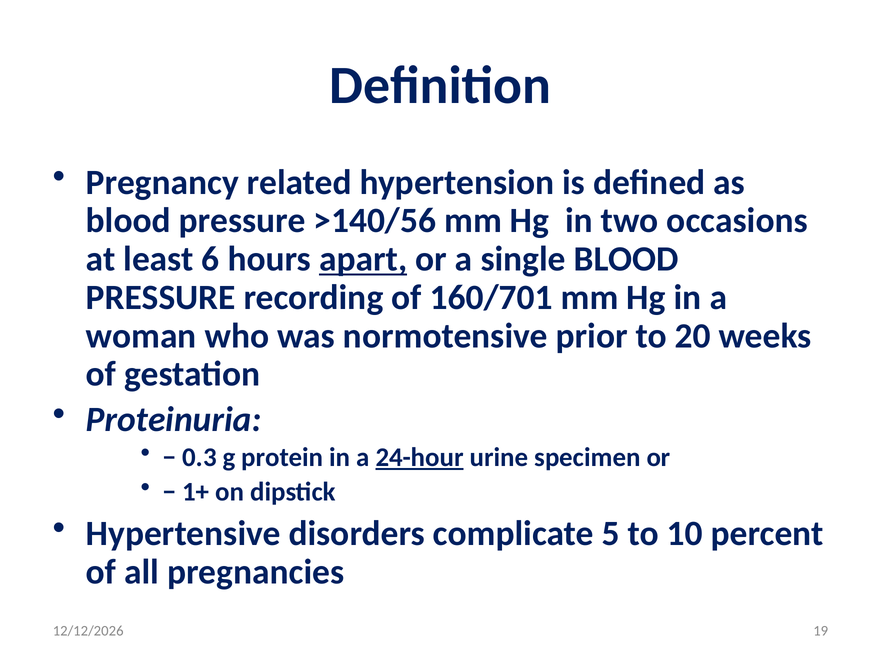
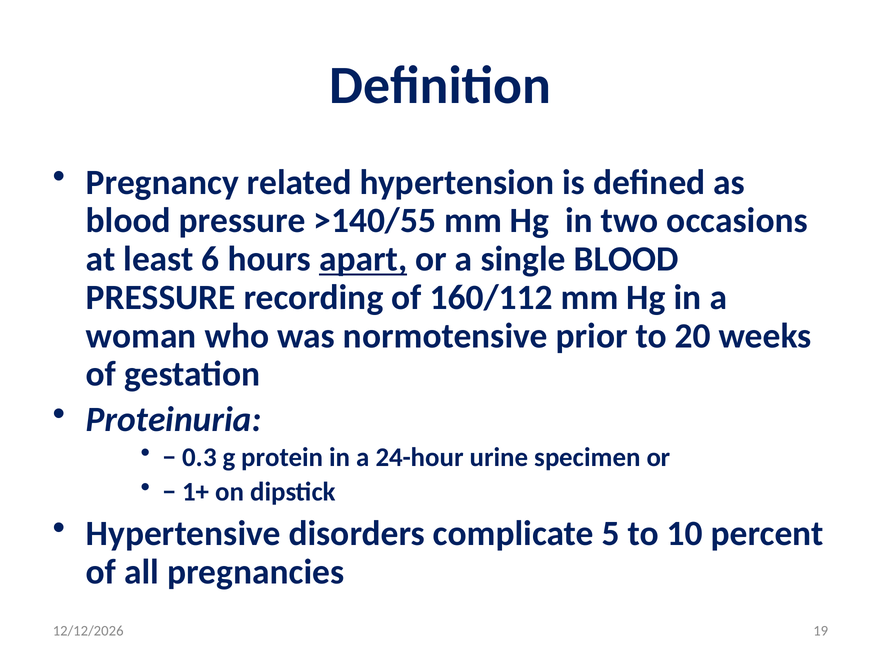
>140/56: >140/56 -> >140/55
160/701: 160/701 -> 160/112
24-hour underline: present -> none
